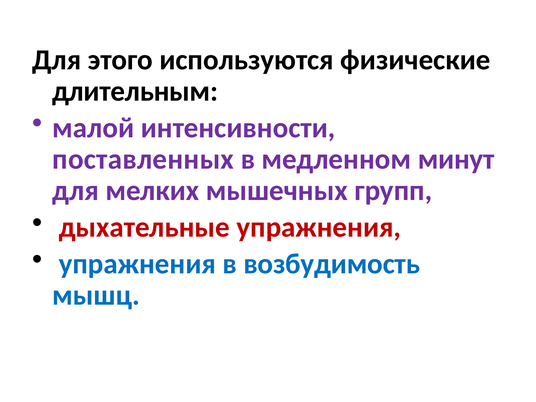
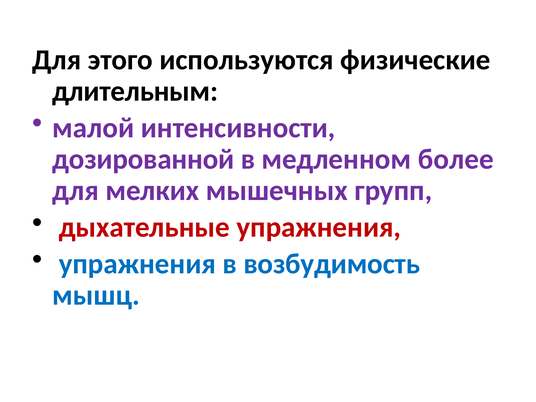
поставленных: поставленных -> дозированной
минут: минут -> более
